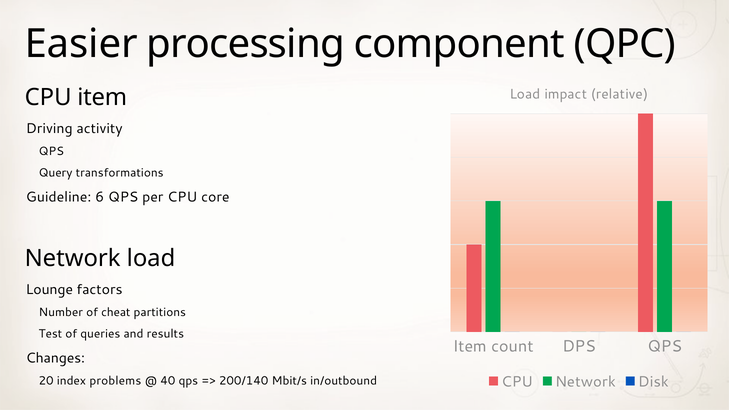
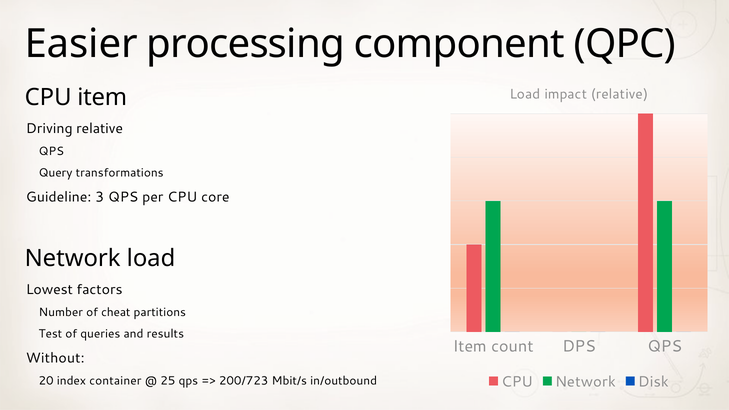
Driving activity: activity -> relative
6: 6 -> 3
Lounge: Lounge -> Lowest
Changes: Changes -> Without
problems: problems -> container
40: 40 -> 25
200/140: 200/140 -> 200/723
